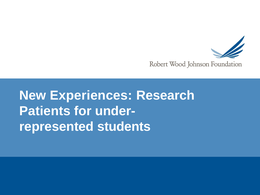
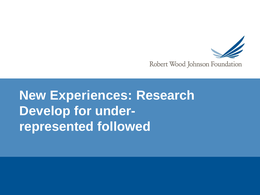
Patients: Patients -> Develop
students: students -> followed
